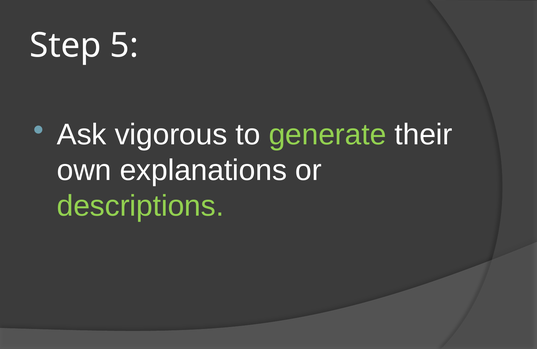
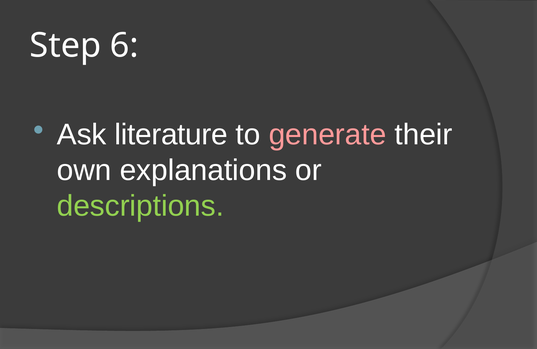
5: 5 -> 6
vigorous: vigorous -> literature
generate colour: light green -> pink
